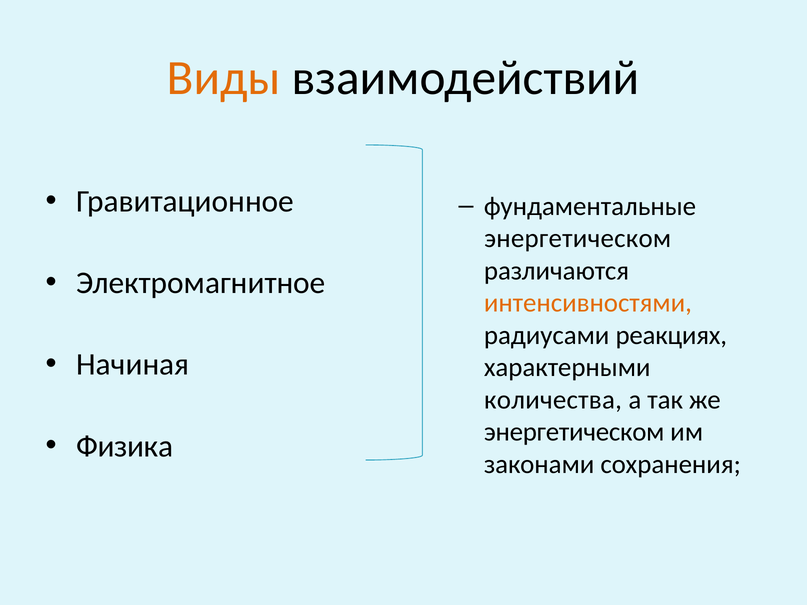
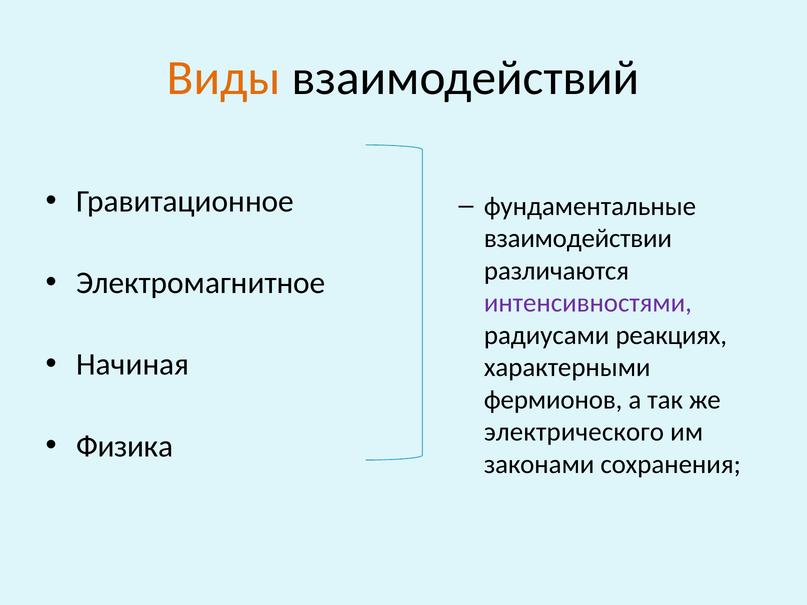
энергетическом at (578, 239): энергетическом -> взаимодействии
интенсивностями colour: orange -> purple
количества: количества -> фермионов
энергетическом at (574, 432): энергетическом -> электрического
